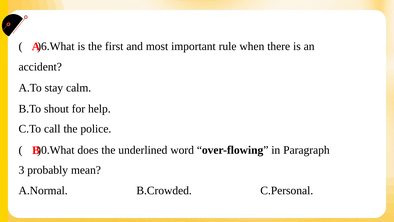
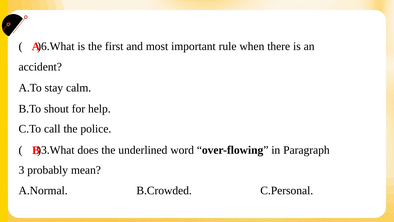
)0.What: )0.What -> )3.What
